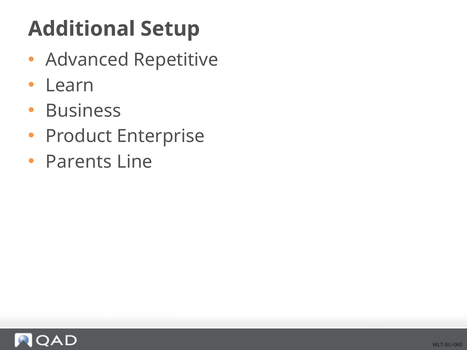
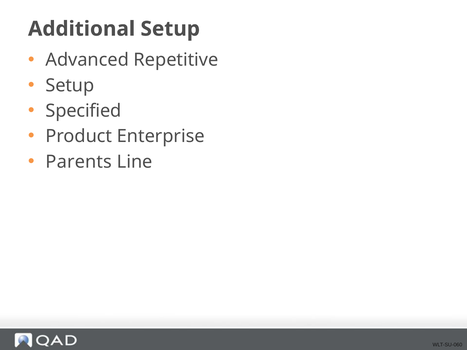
Learn at (70, 85): Learn -> Setup
Business: Business -> Specified
